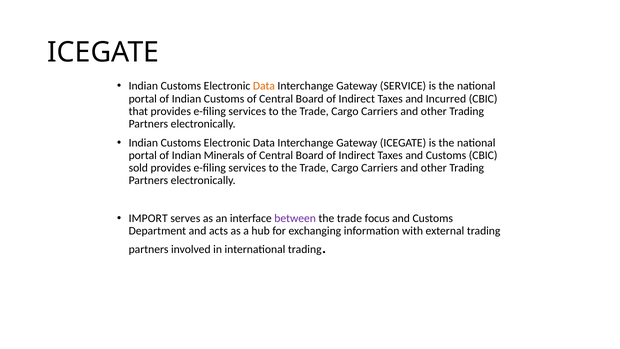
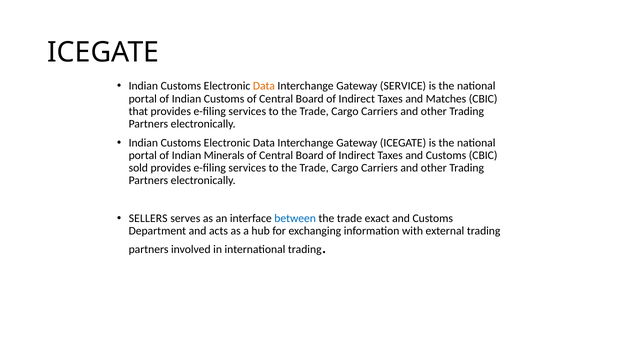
Incurred: Incurred -> Matches
IMPORT: IMPORT -> SELLERS
between colour: purple -> blue
focus: focus -> exact
